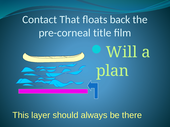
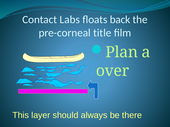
That: That -> Labs
Will: Will -> Plan
plan: plan -> over
